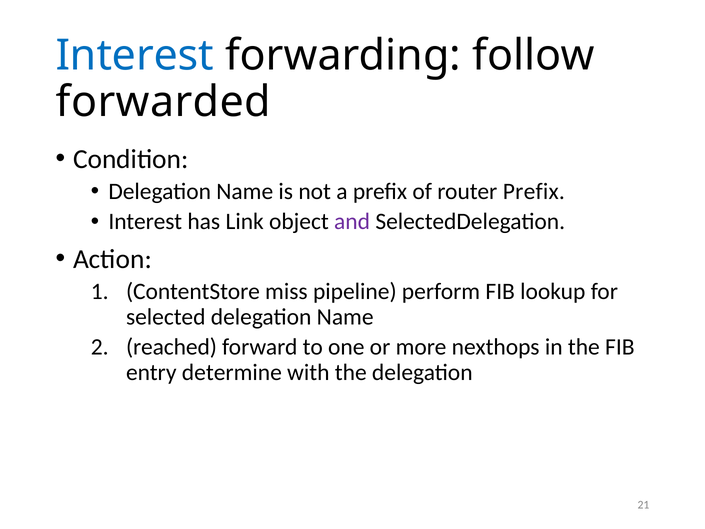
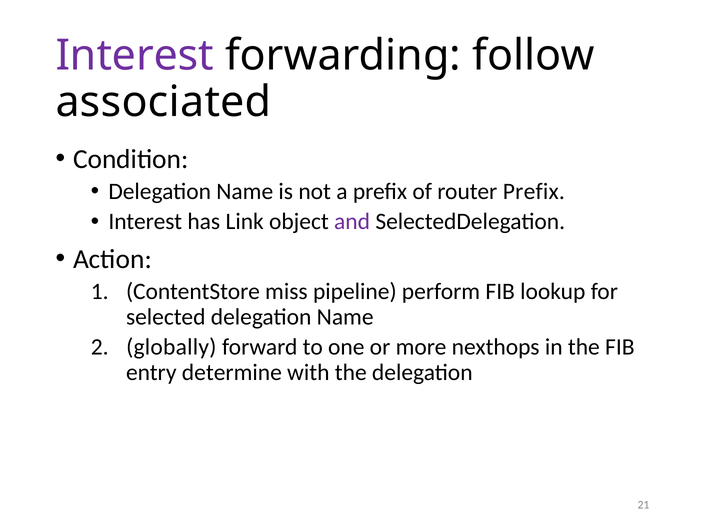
Interest at (135, 56) colour: blue -> purple
forwarded: forwarded -> associated
reached: reached -> globally
